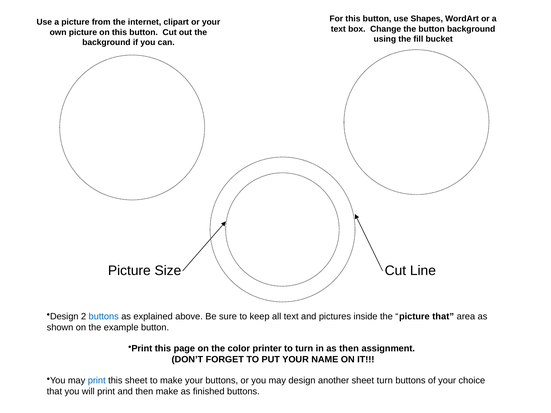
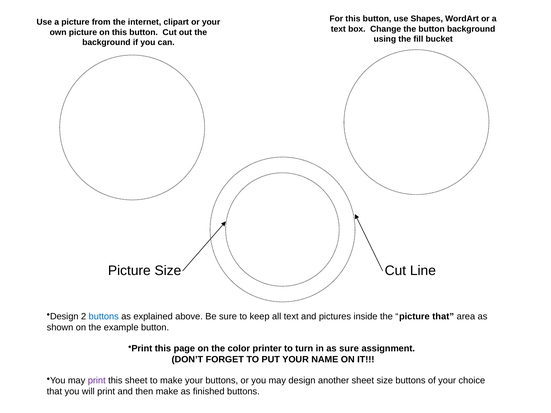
as then: then -> sure
print at (97, 381) colour: blue -> purple
sheet turn: turn -> size
